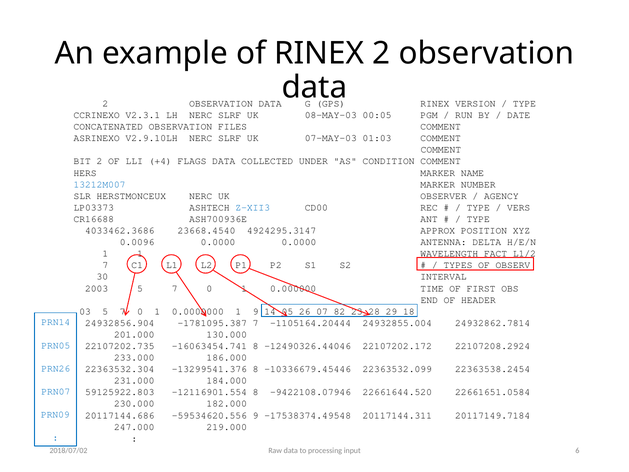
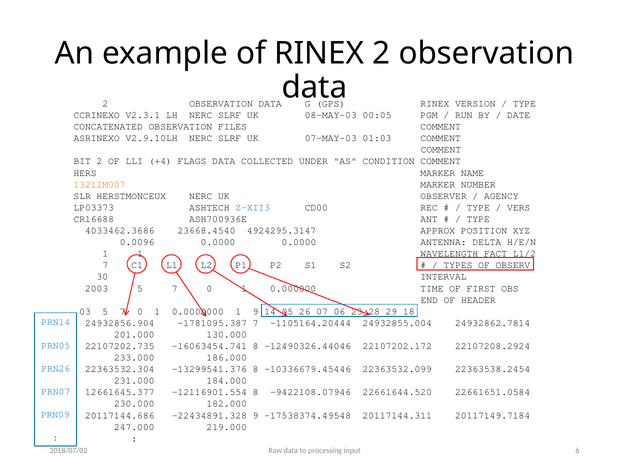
13212M007 colour: blue -> orange
82: 82 -> 06
59125922.803: 59125922.803 -> 12661645.377
-59534620.556: -59534620.556 -> -22434891.328
